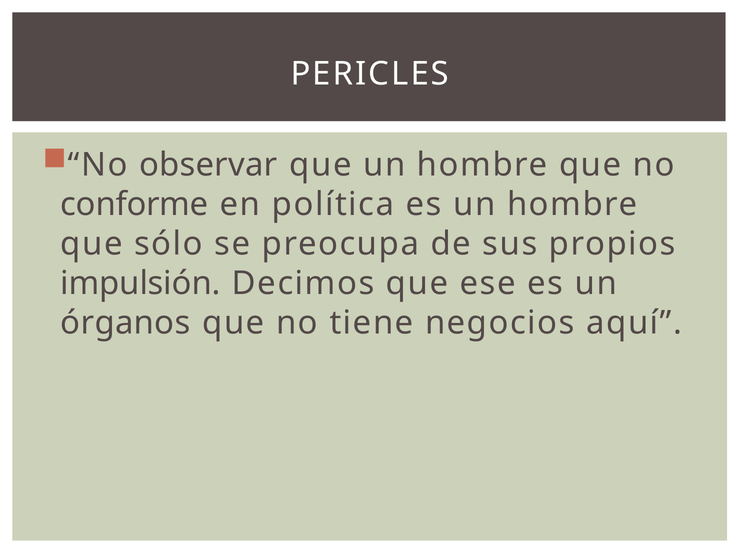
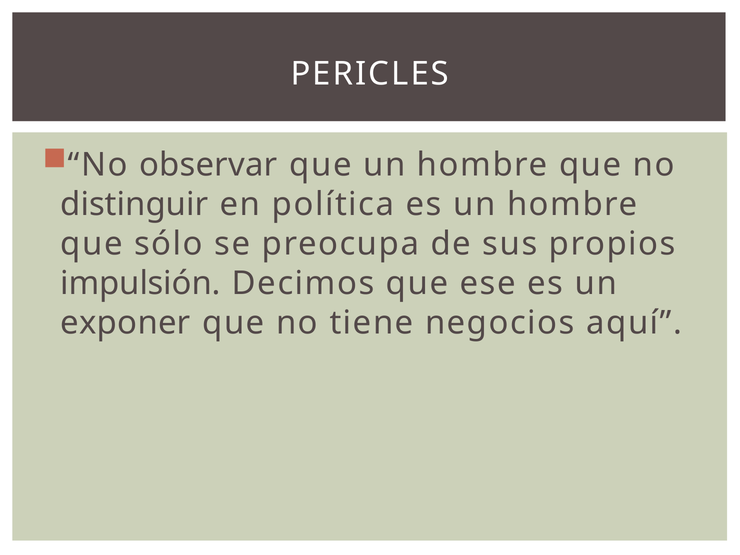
conforme: conforme -> distinguir
órganos: órganos -> exponer
